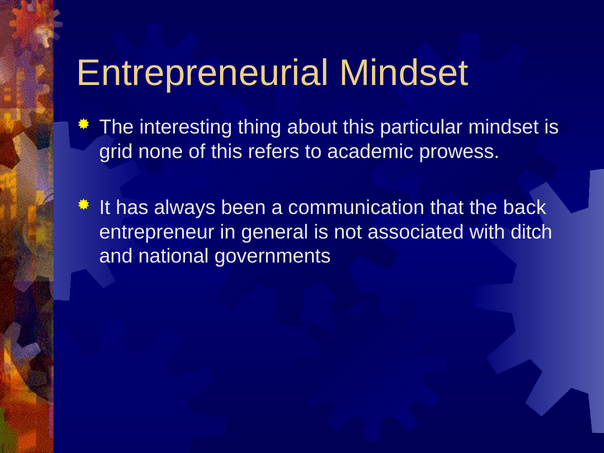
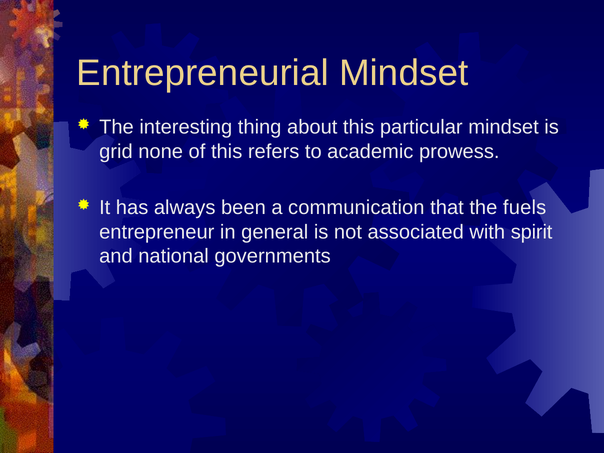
back: back -> fuels
ditch: ditch -> spirit
